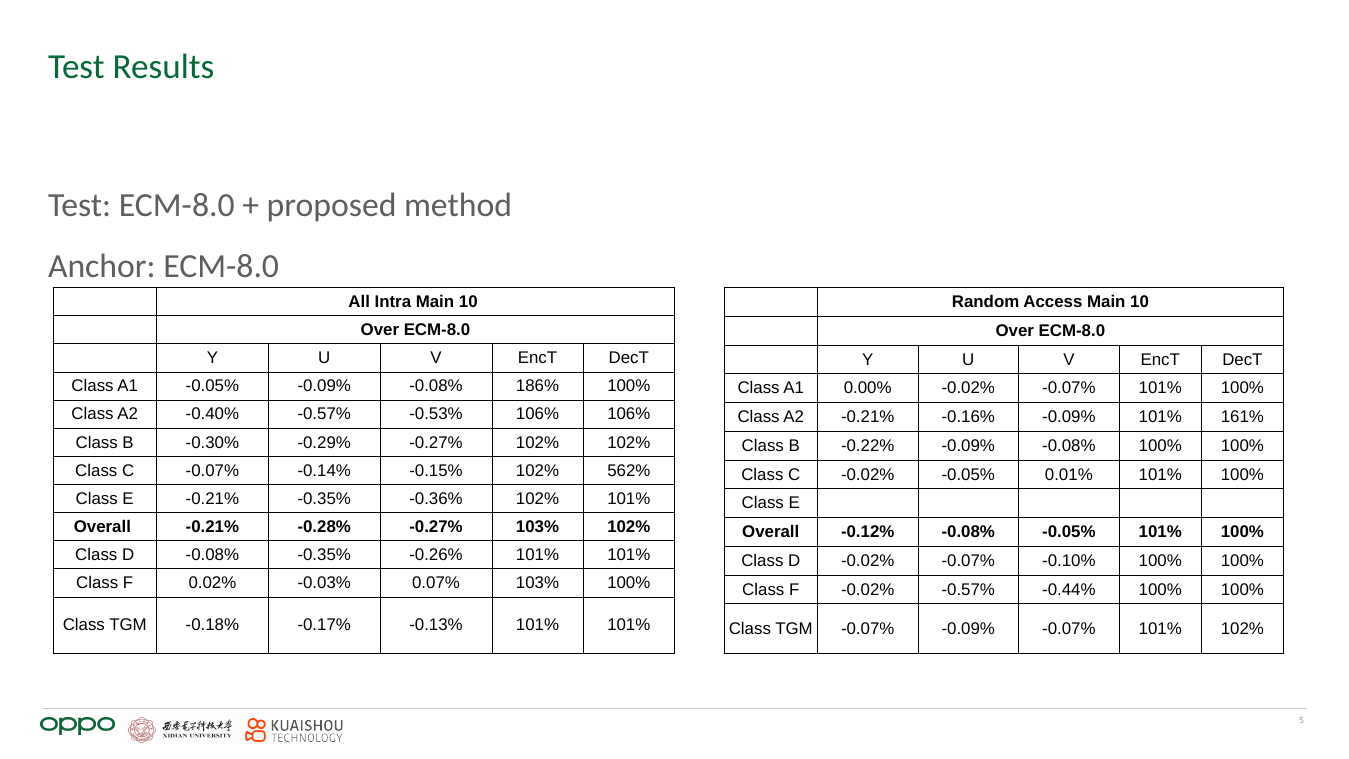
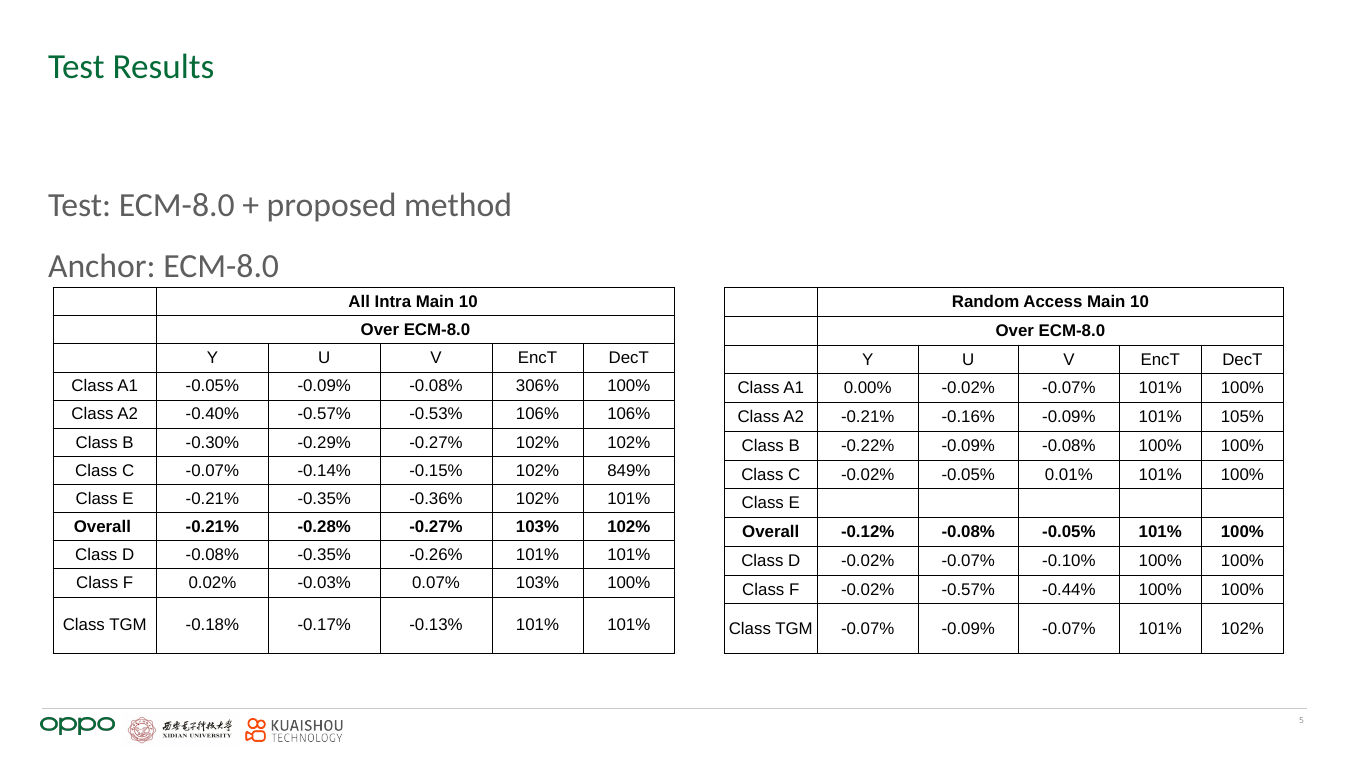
186%: 186% -> 306%
161%: 161% -> 105%
562%: 562% -> 849%
